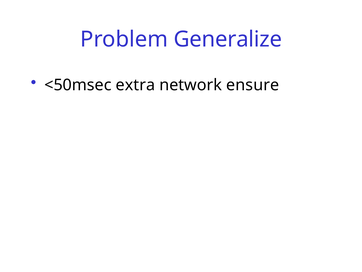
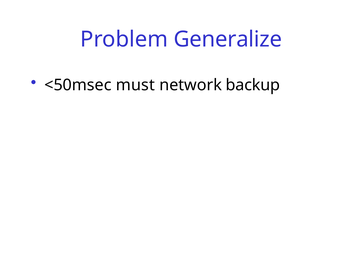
extra: extra -> must
ensure: ensure -> backup
